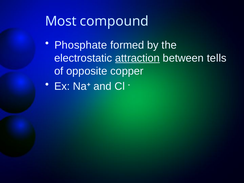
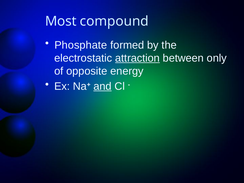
tells: tells -> only
copper: copper -> energy
and underline: none -> present
